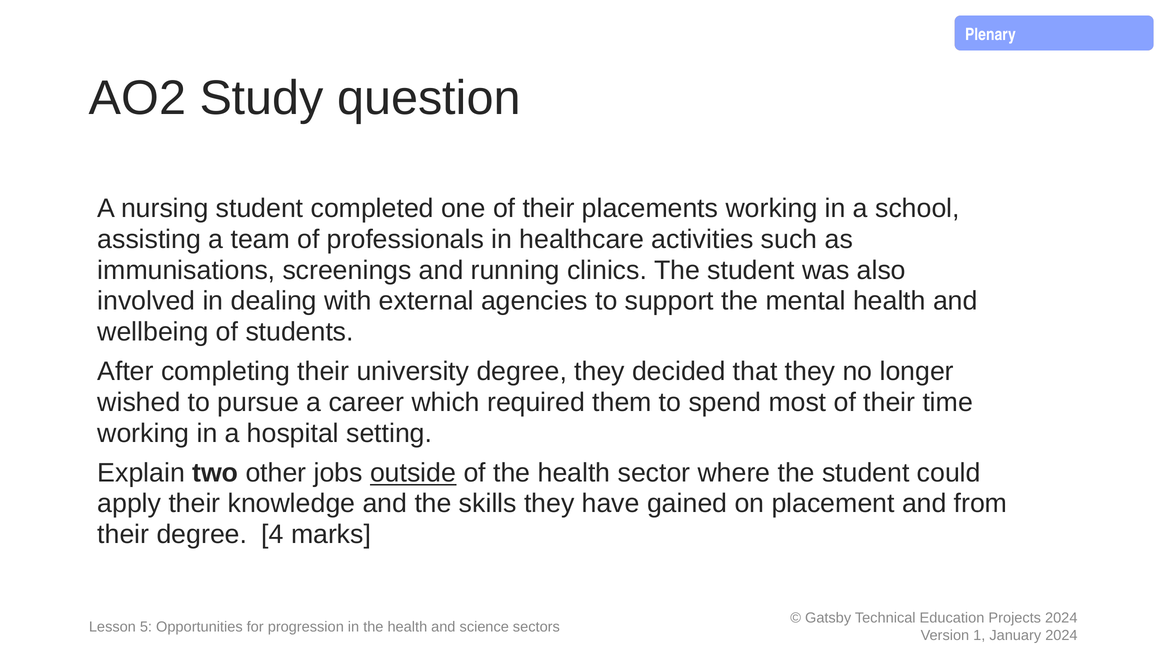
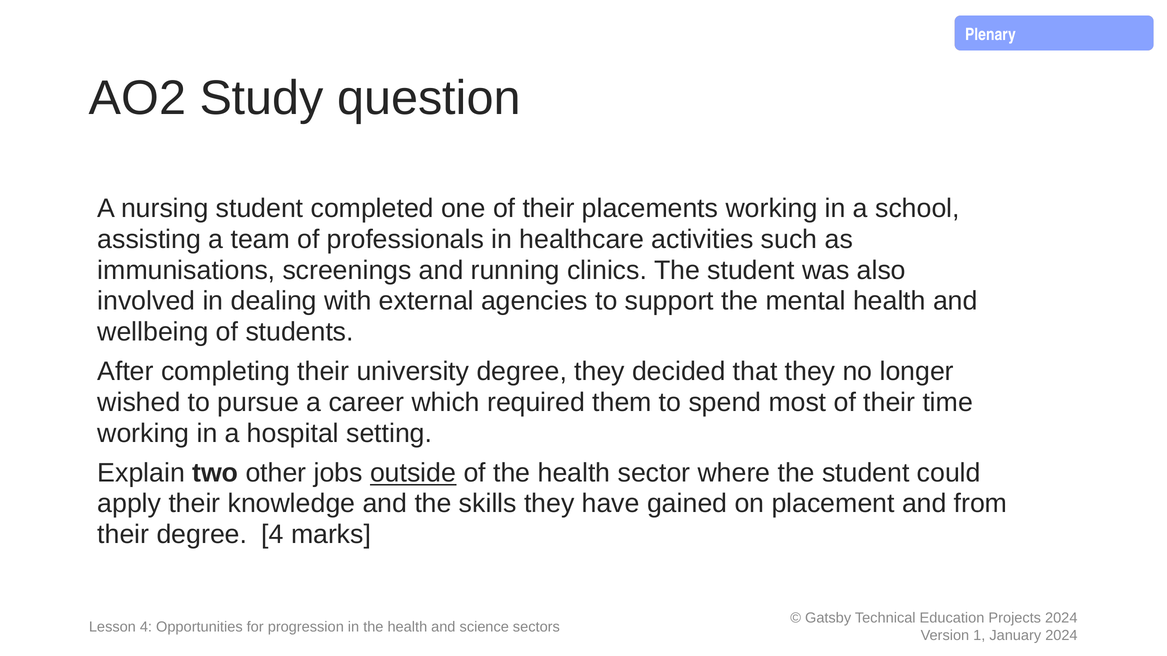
Lesson 5: 5 -> 4
